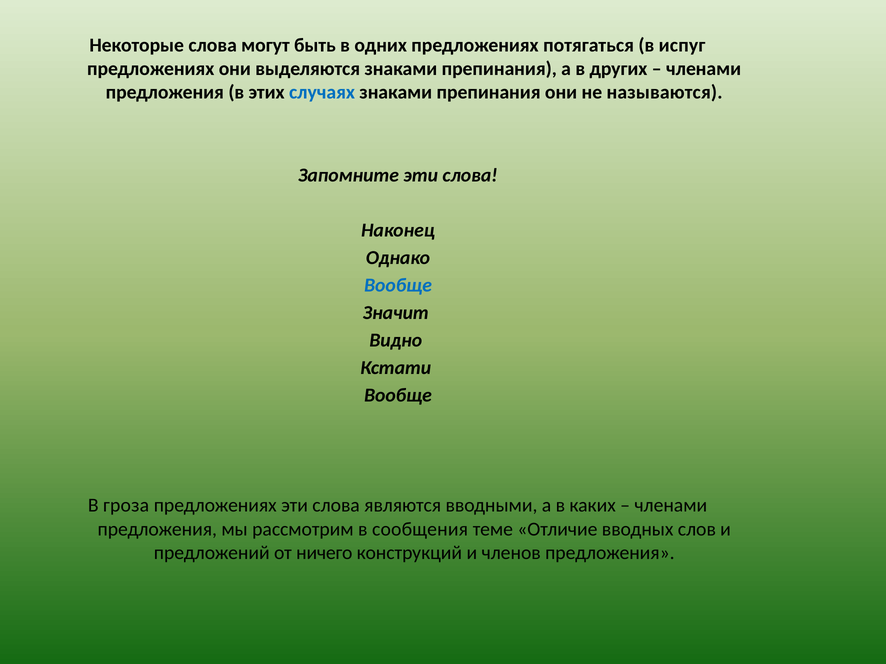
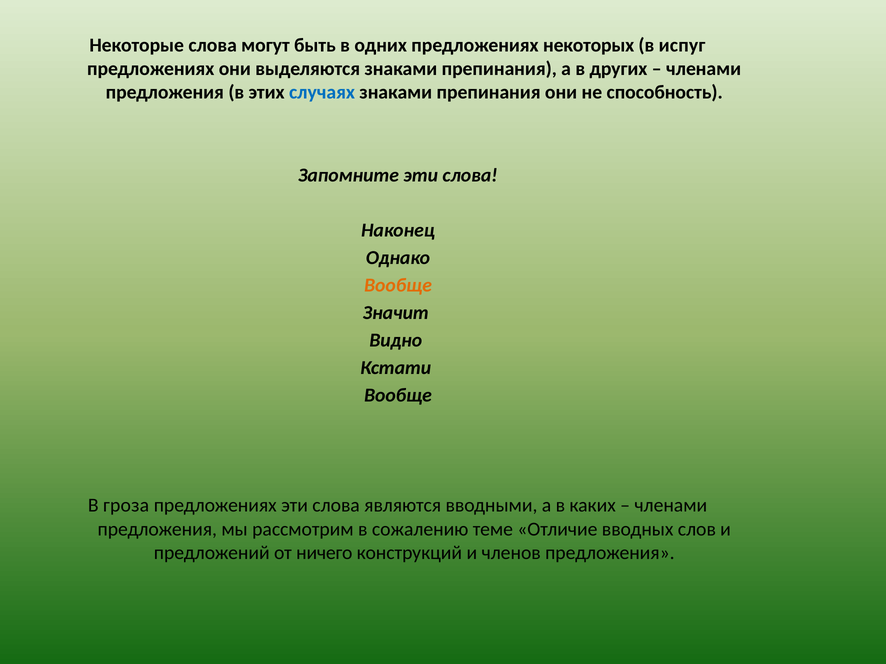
потягаться: потягаться -> некоторых
называются: называются -> способность
Вообще at (398, 285) colour: blue -> orange
сообщения: сообщения -> сожалению
